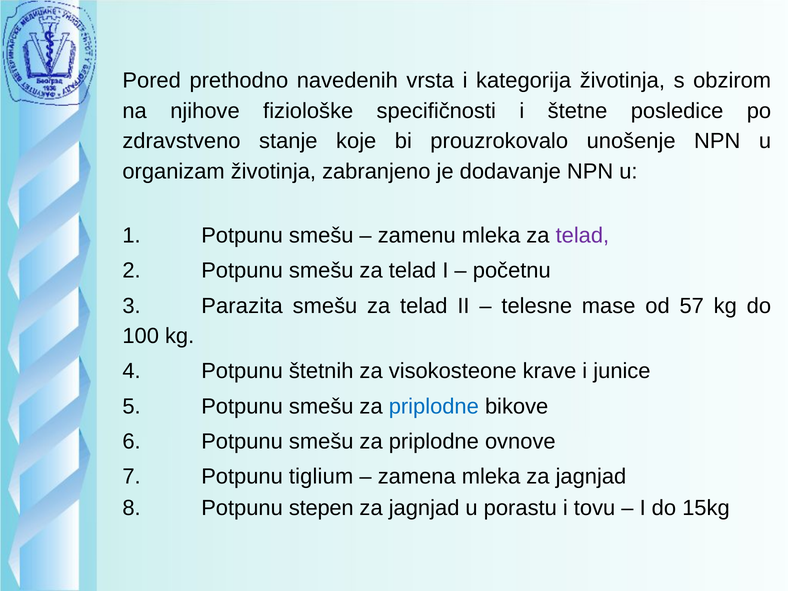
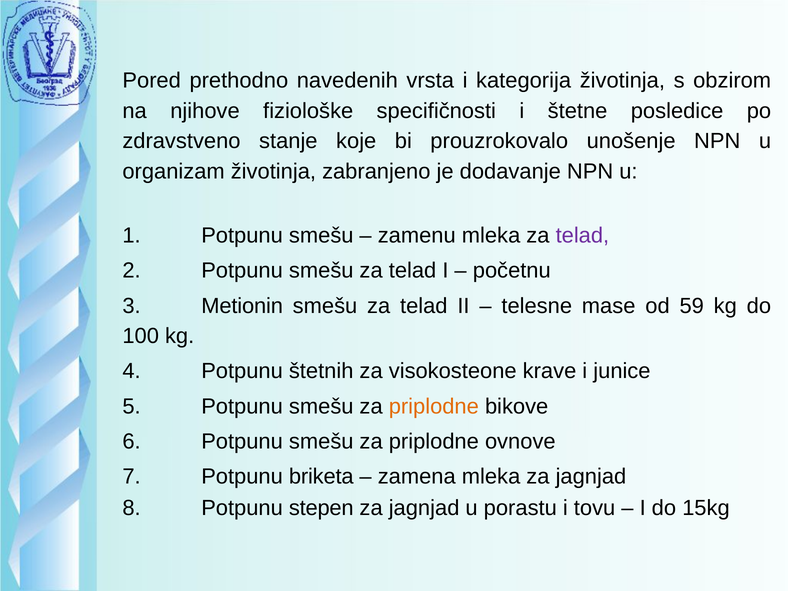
Parazita: Parazita -> Metionin
57: 57 -> 59
priplodne at (434, 406) colour: blue -> orange
tiglium: tiglium -> briketa
